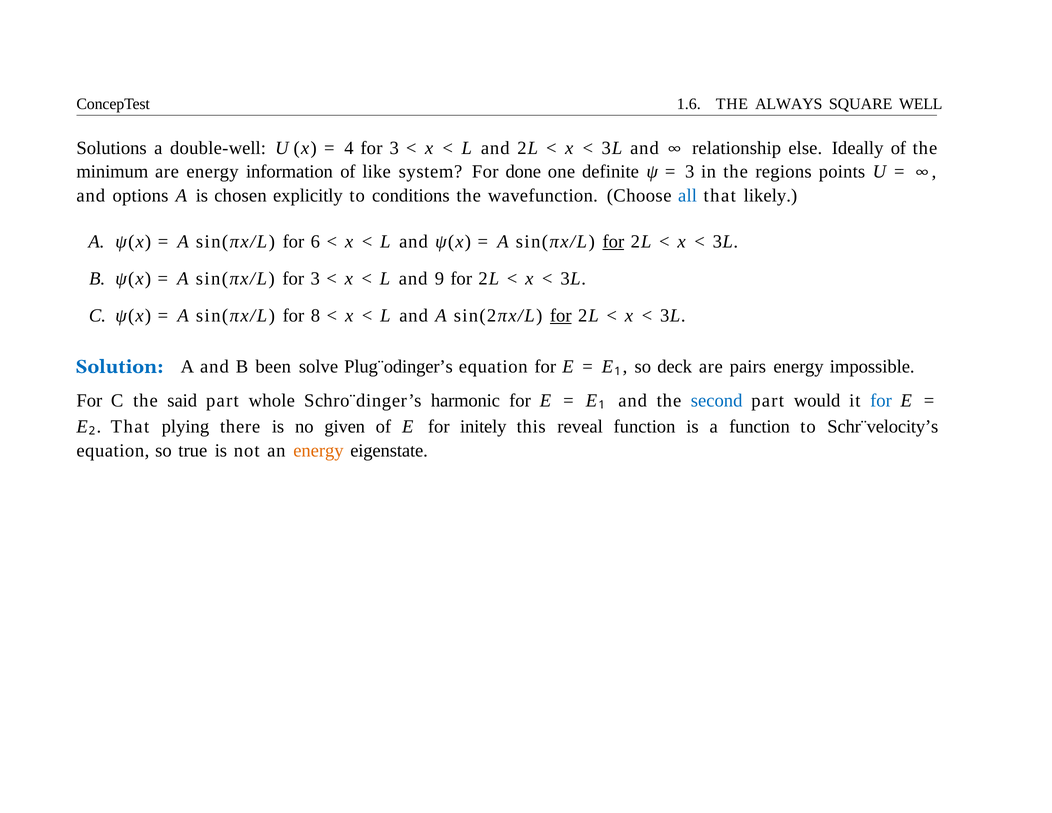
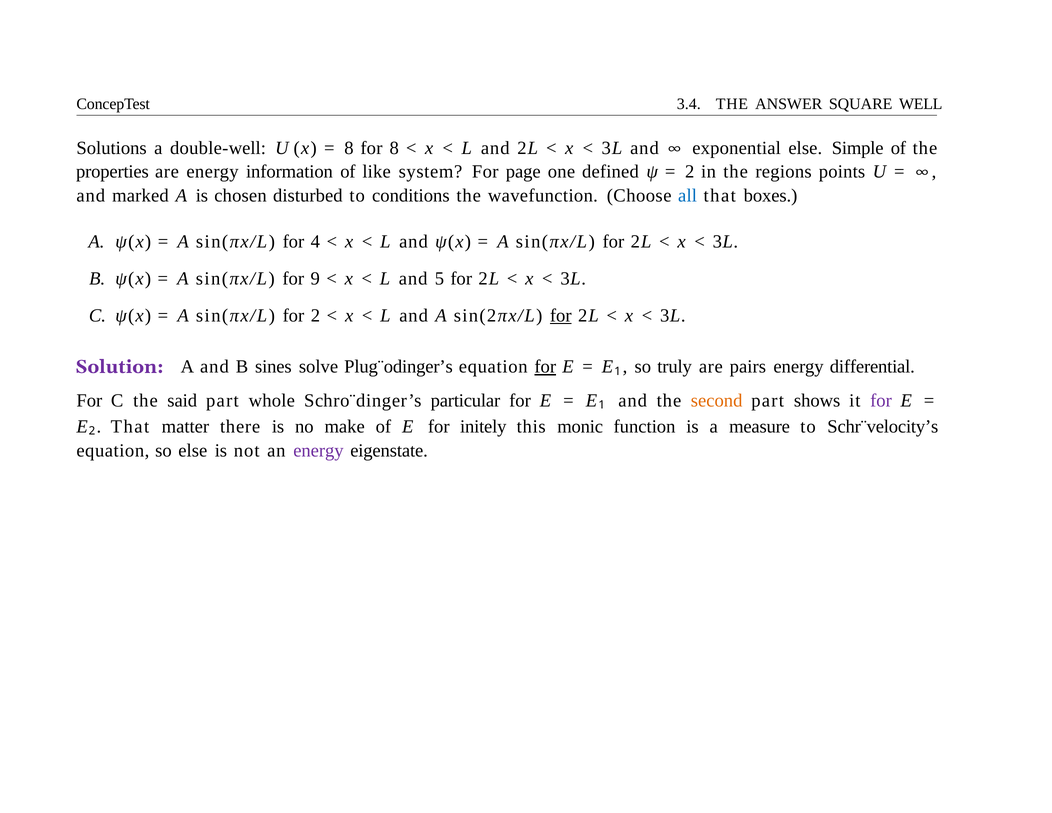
1.6: 1.6 -> 3.4
ALWAYS: ALWAYS -> ANSWER
4 at (349, 148): 4 -> 8
3 at (394, 148): 3 -> 8
relationship: relationship -> exponential
Ideally: Ideally -> Simple
minimum: minimum -> properties
done: done -> page
definite: definite -> defined
3 at (690, 172): 3 -> 2
options: options -> marked
explicitly: explicitly -> disturbed
likely: likely -> boxes
6: 6 -> 4
for at (613, 241) underline: present -> none
sin(πx/L for 3: 3 -> 9
9: 9 -> 5
for 8: 8 -> 2
Solution colour: blue -> purple
been: been -> sines
for at (545, 367) underline: none -> present
deck: deck -> truly
impossible: impossible -> differential
harmonic: harmonic -> particular
second colour: blue -> orange
would: would -> shows
for at (881, 401) colour: blue -> purple
plying: plying -> matter
given: given -> make
reveal: reveal -> monic
a function: function -> measure
so true: true -> else
energy at (318, 451) colour: orange -> purple
